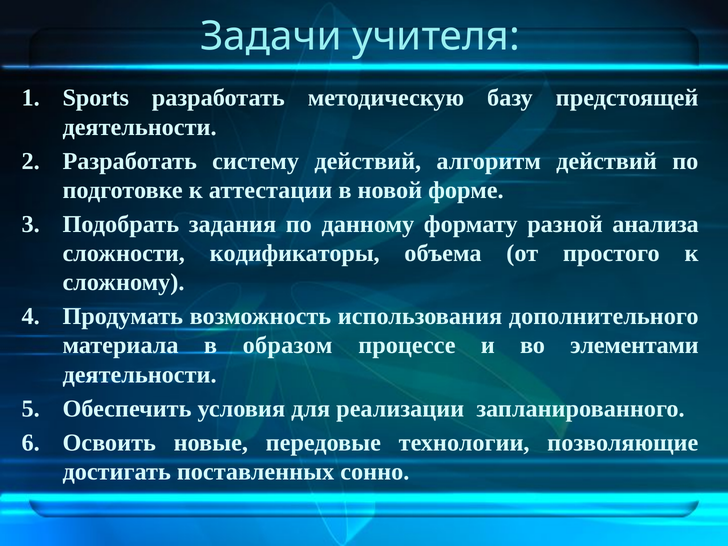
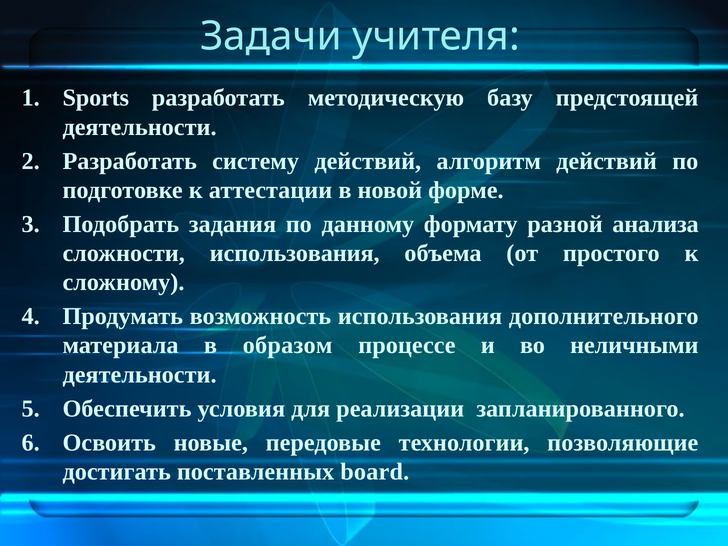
сложности кодификаторы: кодификаторы -> использования
элементами: элементами -> неличными
сонно: сонно -> board
